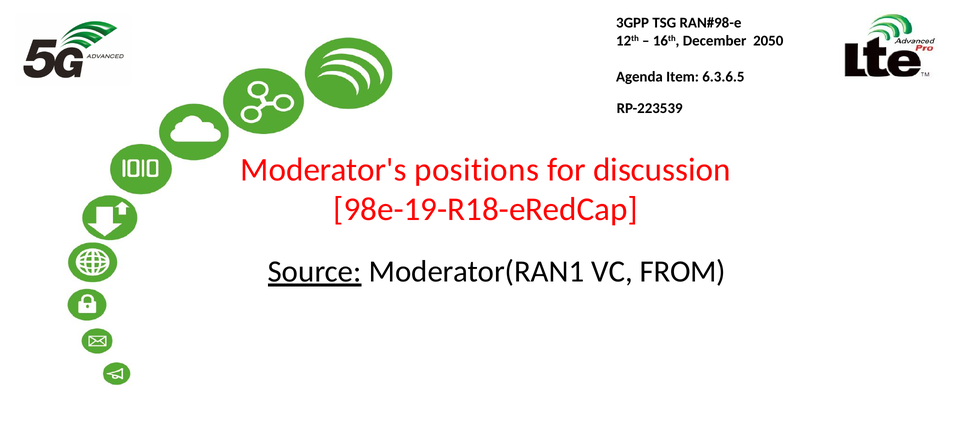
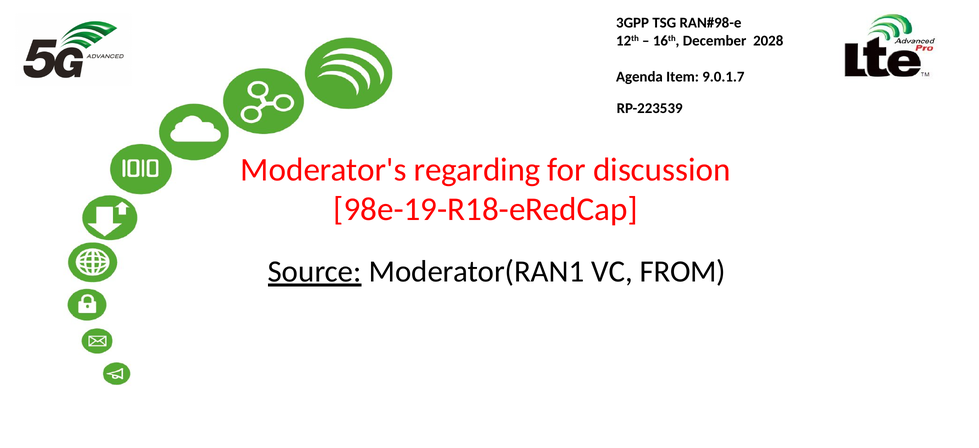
2050: 2050 -> 2028
6.3.6.5: 6.3.6.5 -> 9.0.1.7
positions: positions -> regarding
